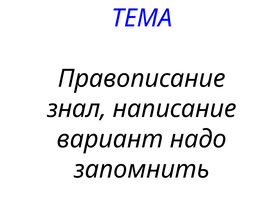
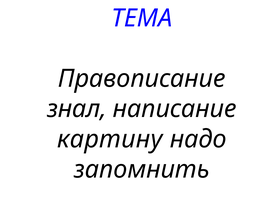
вариант: вариант -> картину
